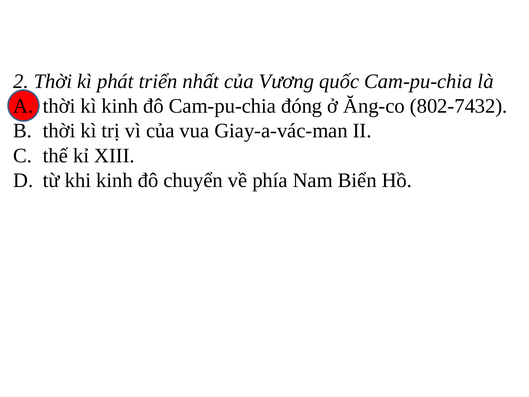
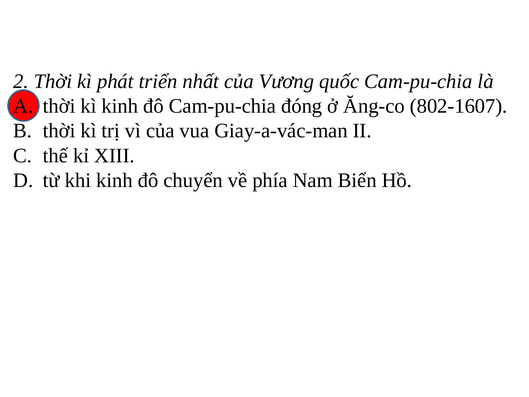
802-7432: 802-7432 -> 802-1607
